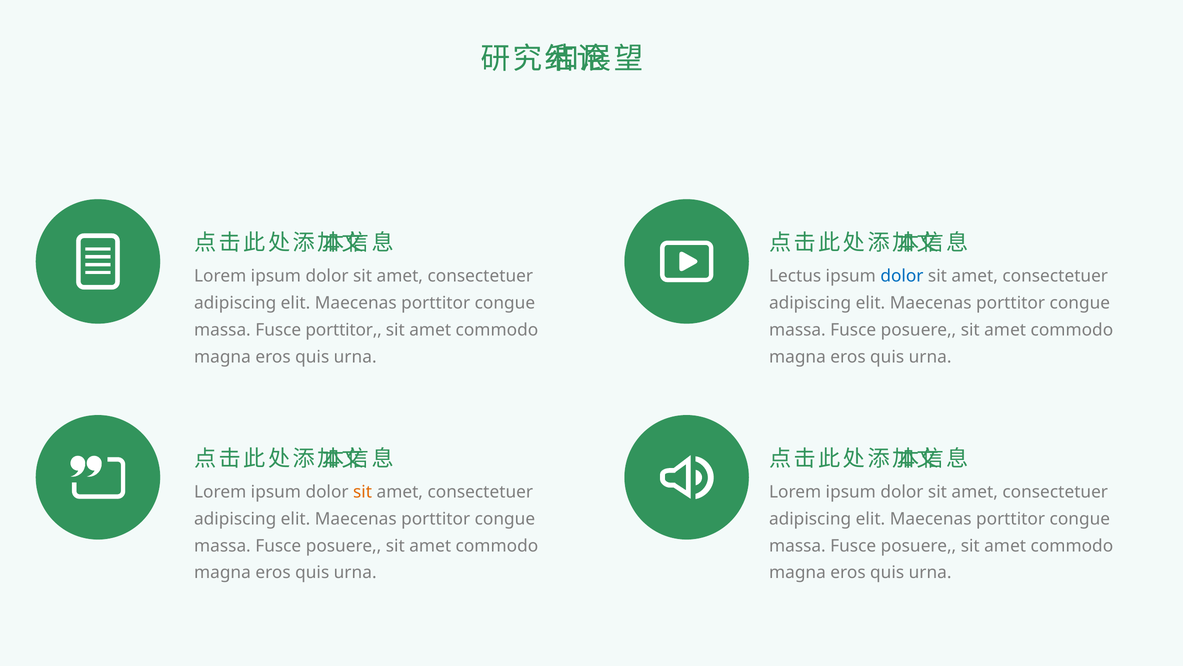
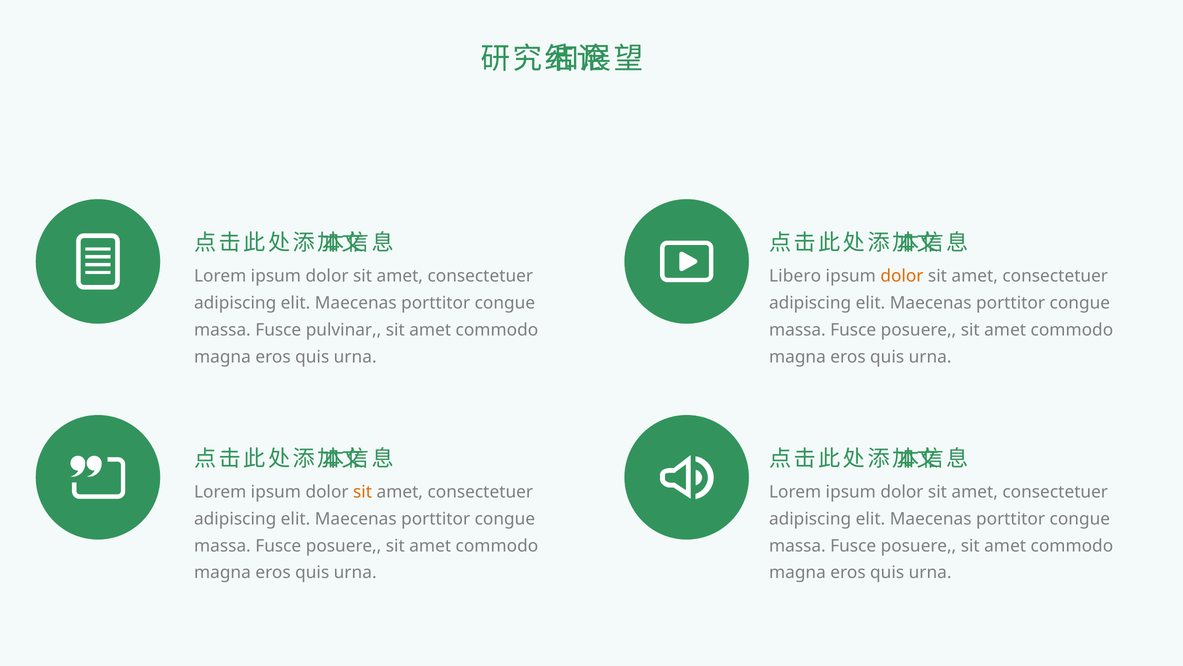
Lectus: Lectus -> Libero
dolor at (902, 276) colour: blue -> orange
Fusce porttitor: porttitor -> pulvinar
